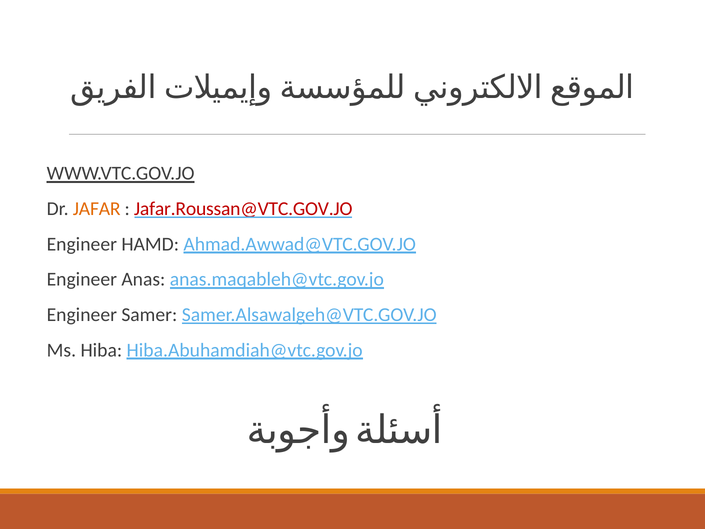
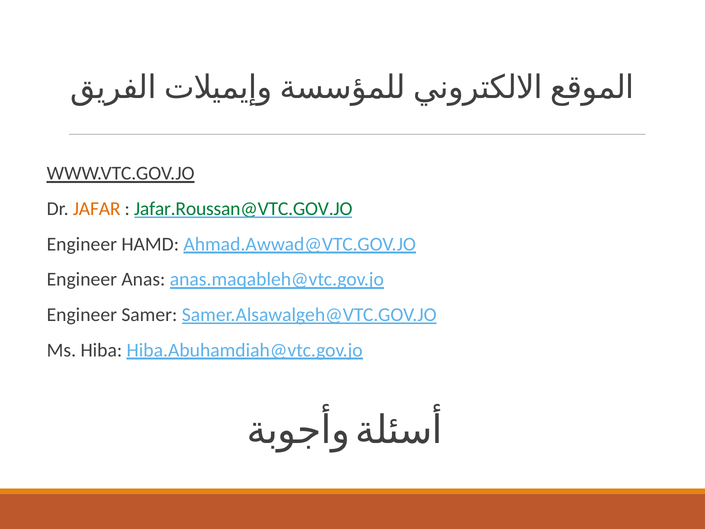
Jafar.Roussan@VTC.GOV.JO colour: red -> green
